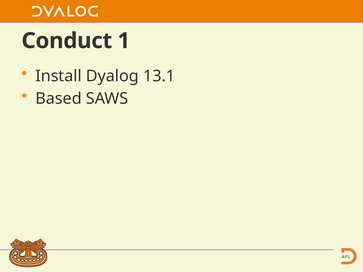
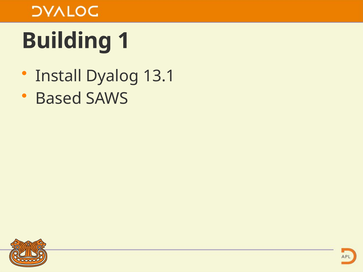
Conduct: Conduct -> Building
